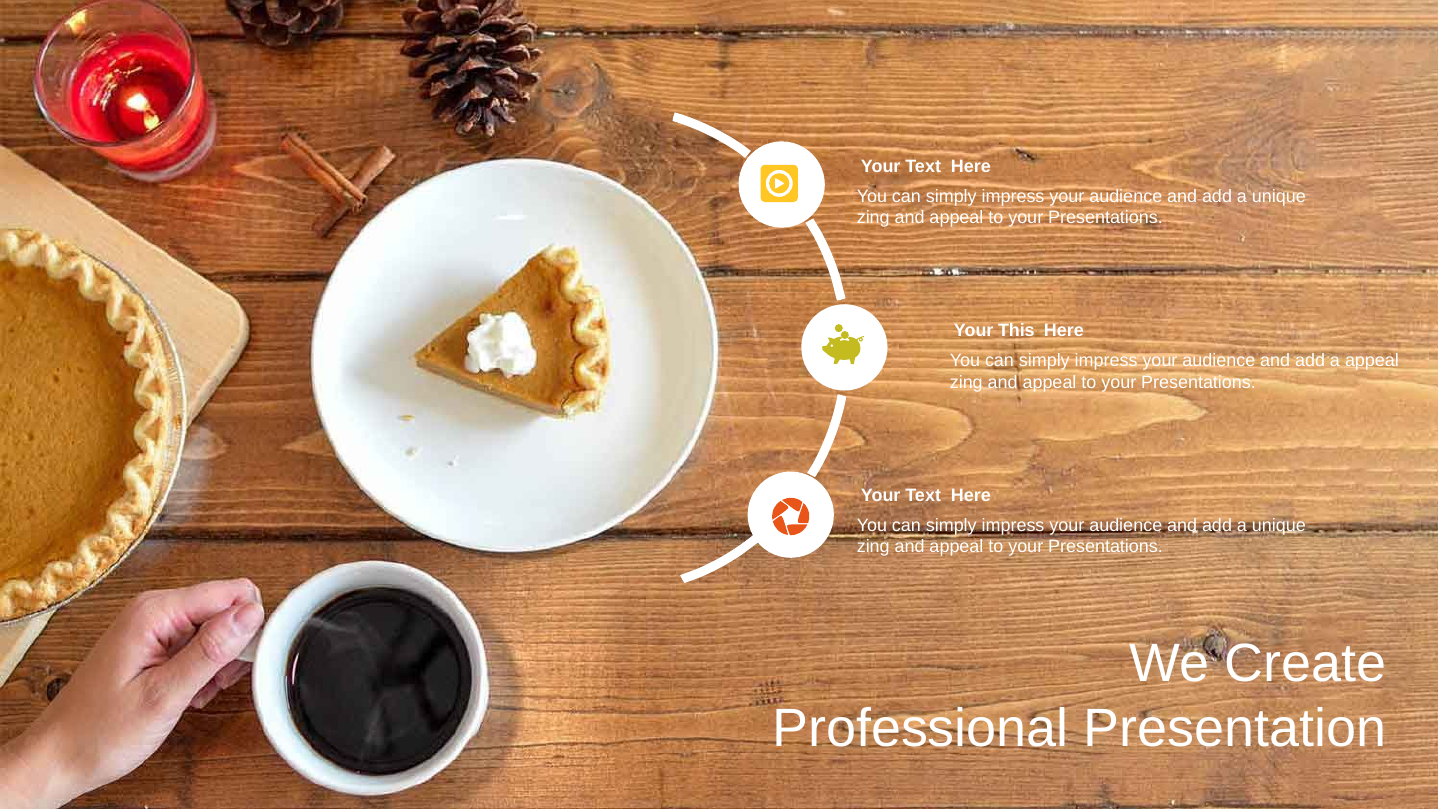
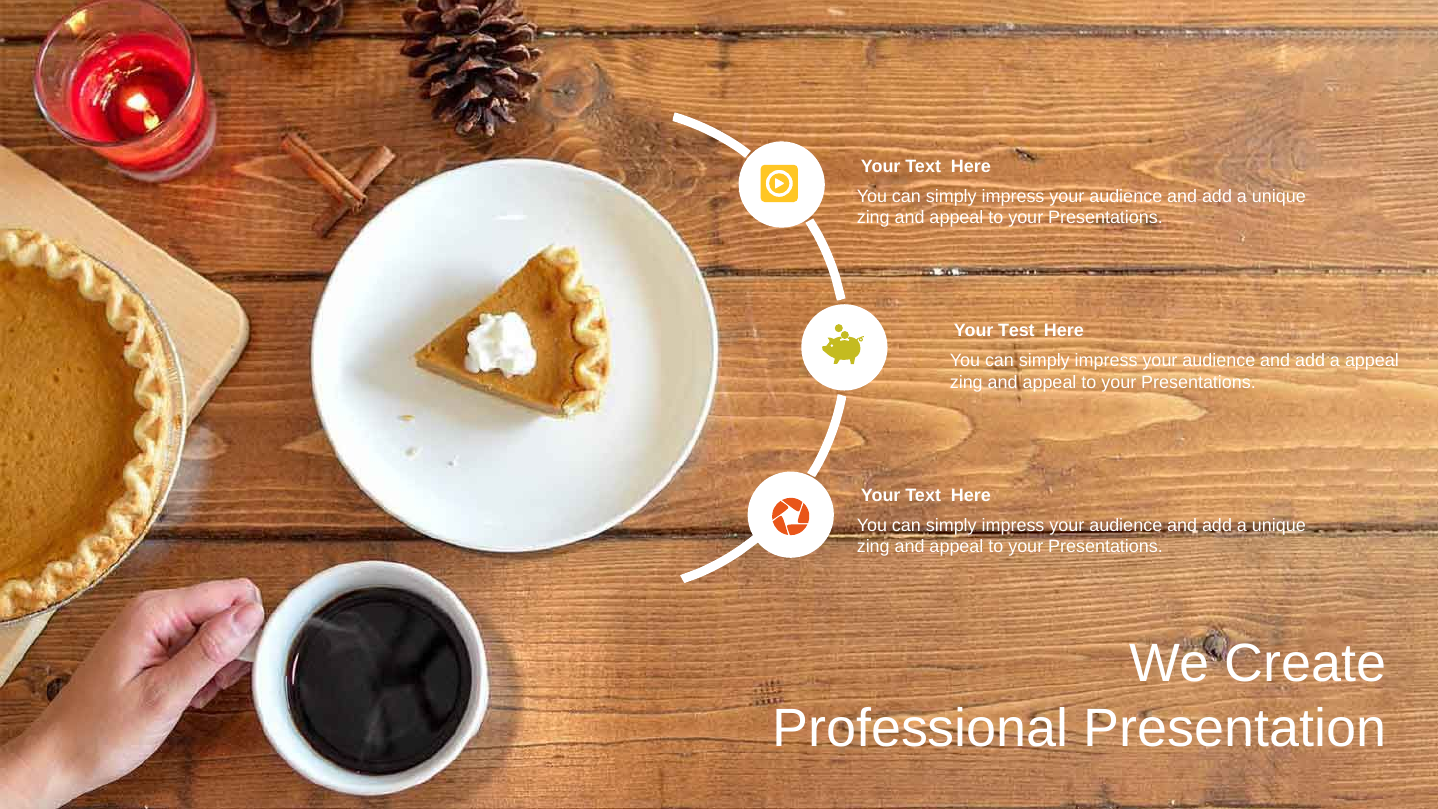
This: This -> Test
